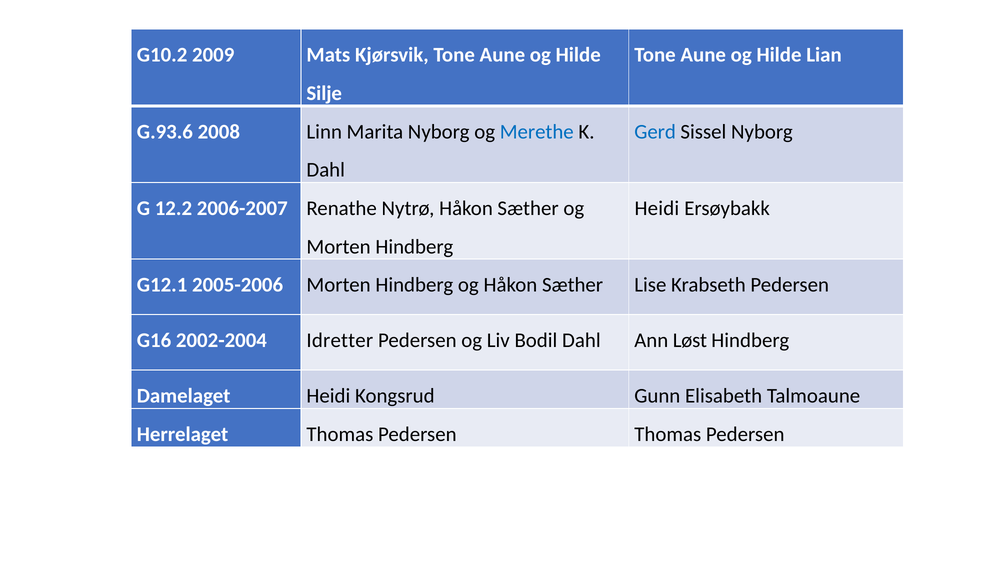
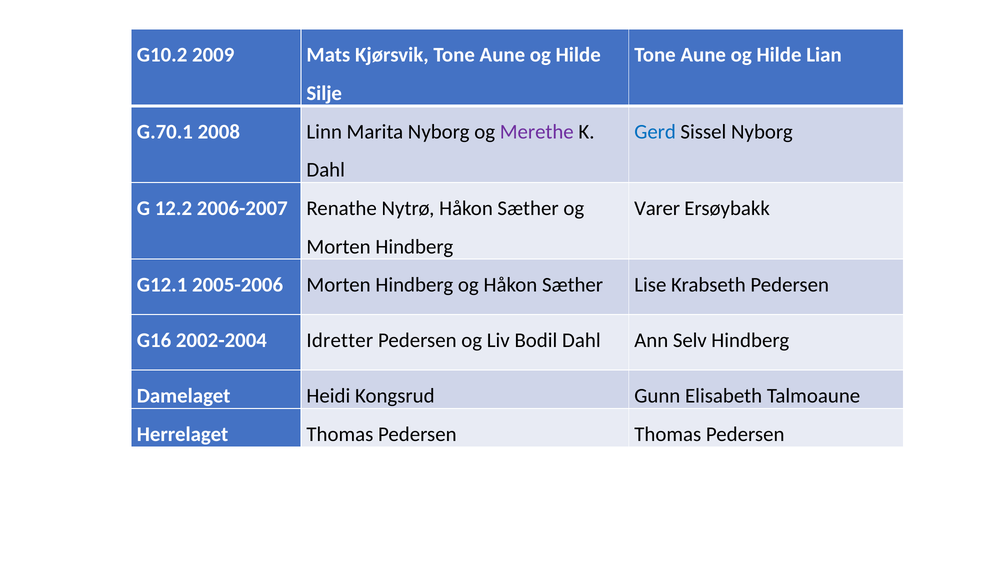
G.93.6: G.93.6 -> G.70.1
Merethe colour: blue -> purple
Heidi at (657, 208): Heidi -> Varer
Løst: Løst -> Selv
